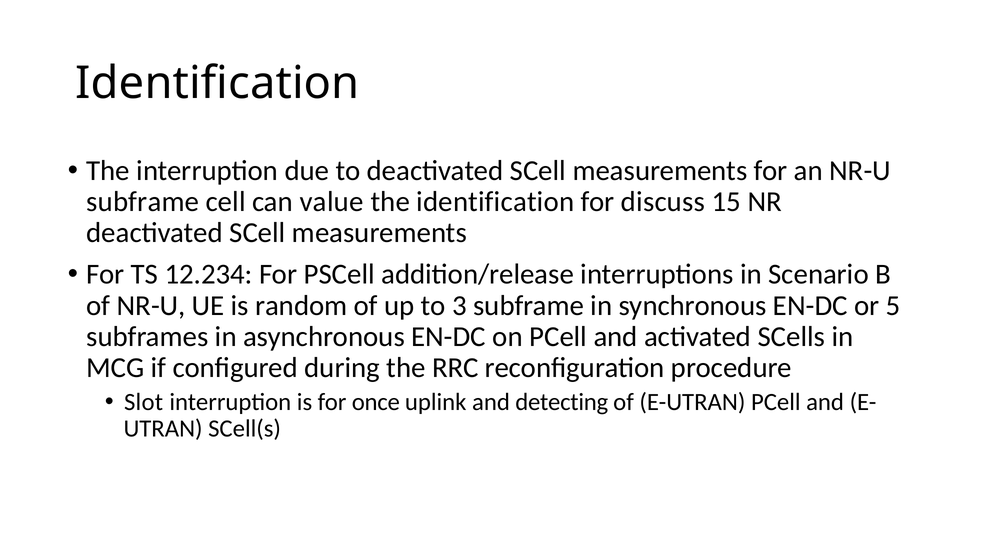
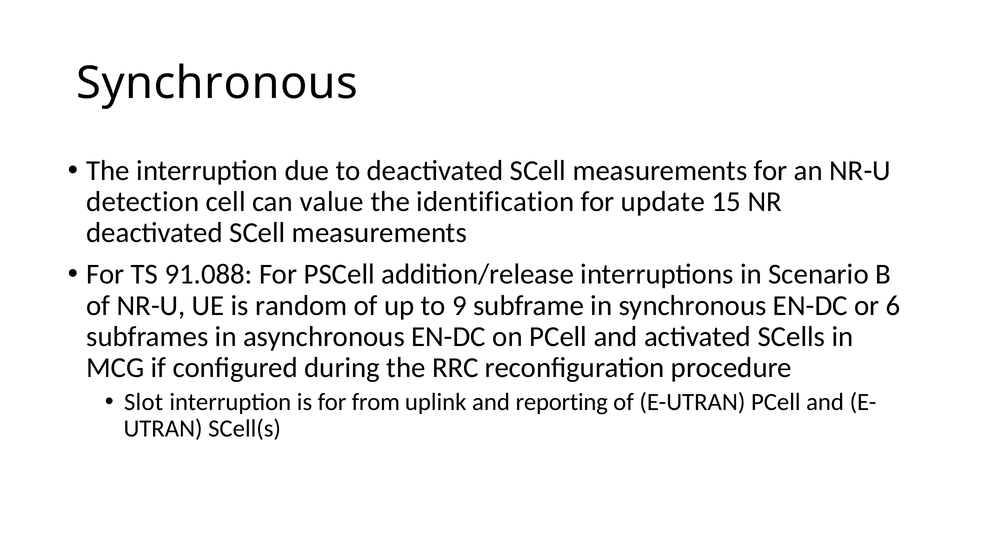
Identification at (217, 83): Identification -> Synchronous
subframe at (143, 202): subframe -> detection
discuss: discuss -> update
12.234: 12.234 -> 91.088
3: 3 -> 9
5: 5 -> 6
once: once -> from
detecting: detecting -> reporting
